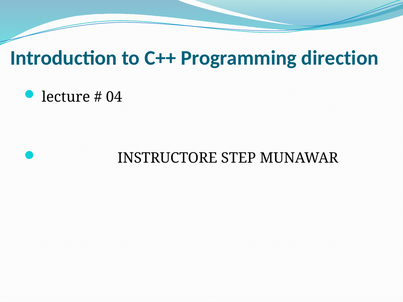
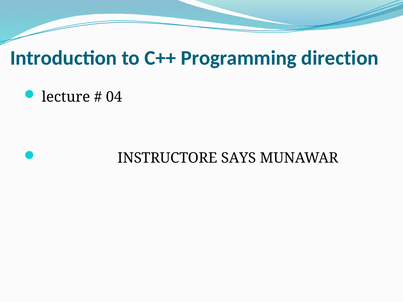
STEP: STEP -> SAYS
